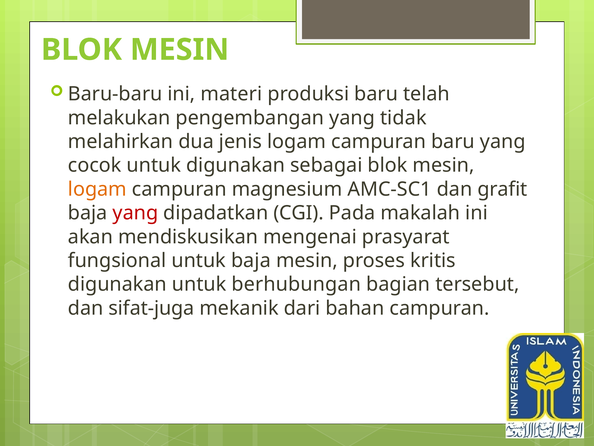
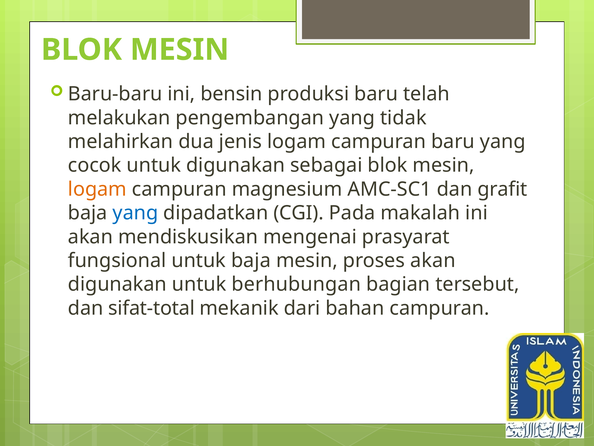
materi: materi -> bensin
yang at (135, 213) colour: red -> blue
proses kritis: kritis -> akan
sifat-juga: sifat-juga -> sifat-total
